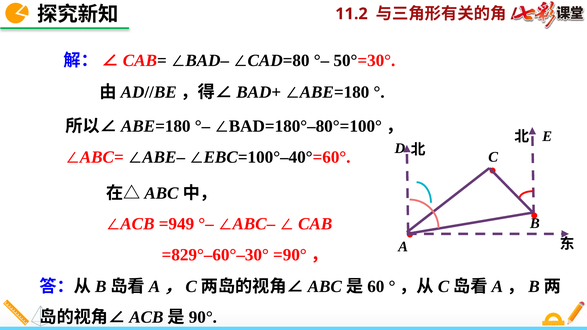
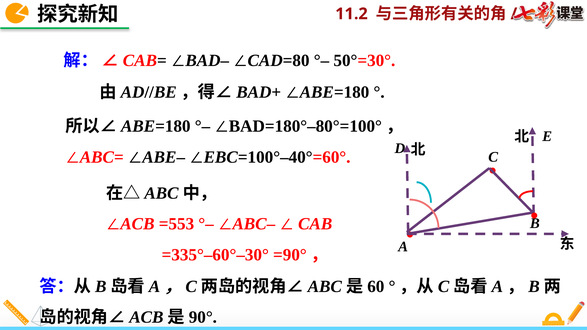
=949: =949 -> =553
=829°–60°–30°: =829°–60°–30° -> =335°–60°–30°
